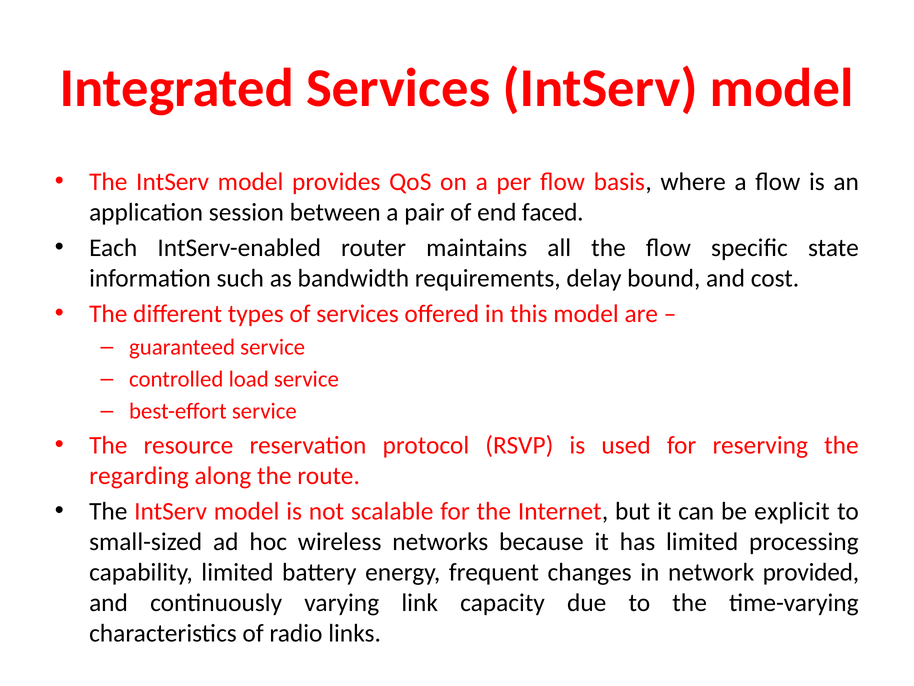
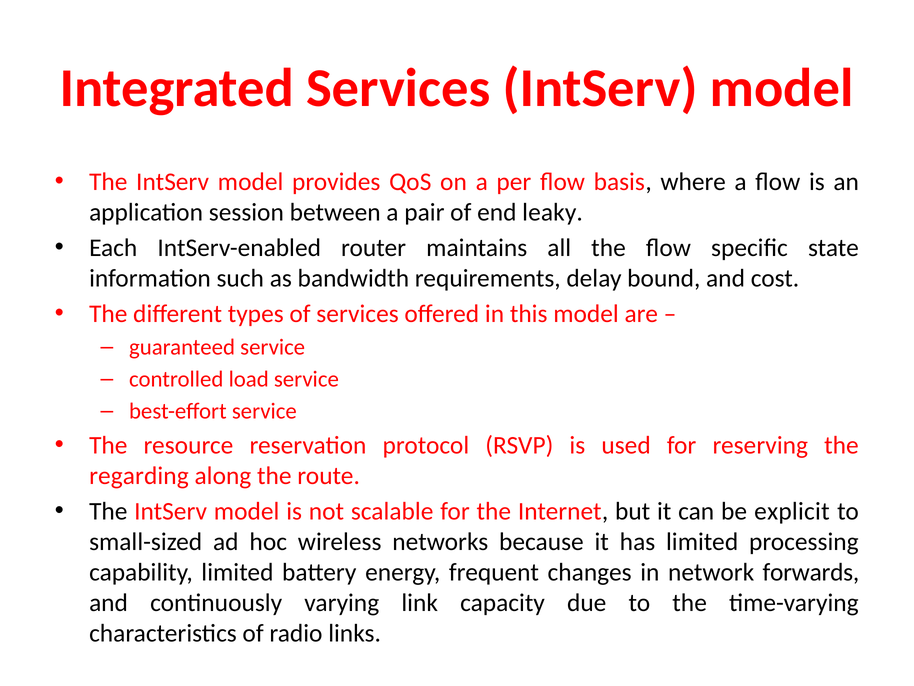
faced: faced -> leaky
provided: provided -> forwards
